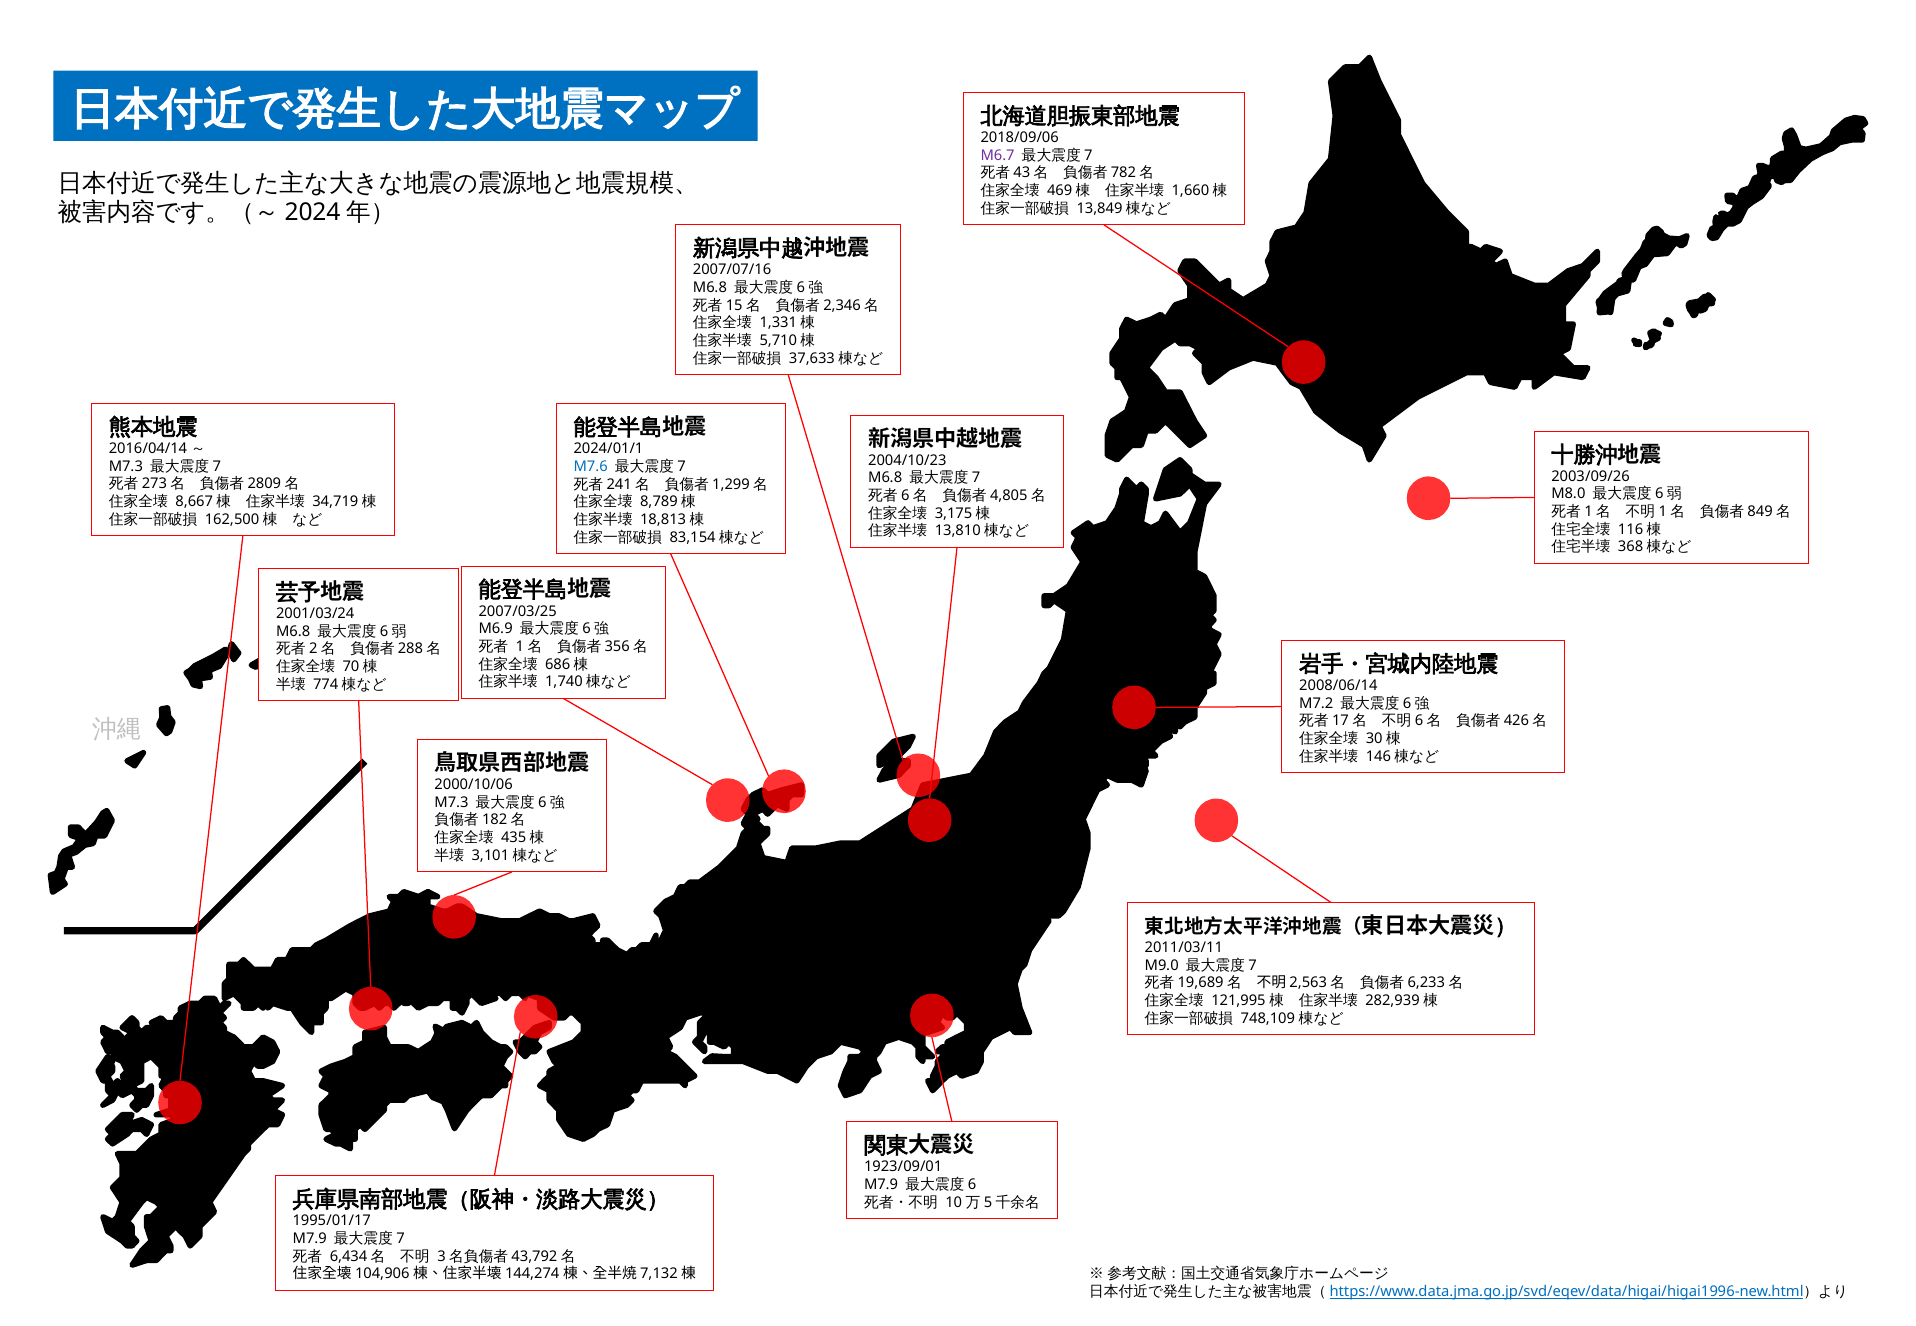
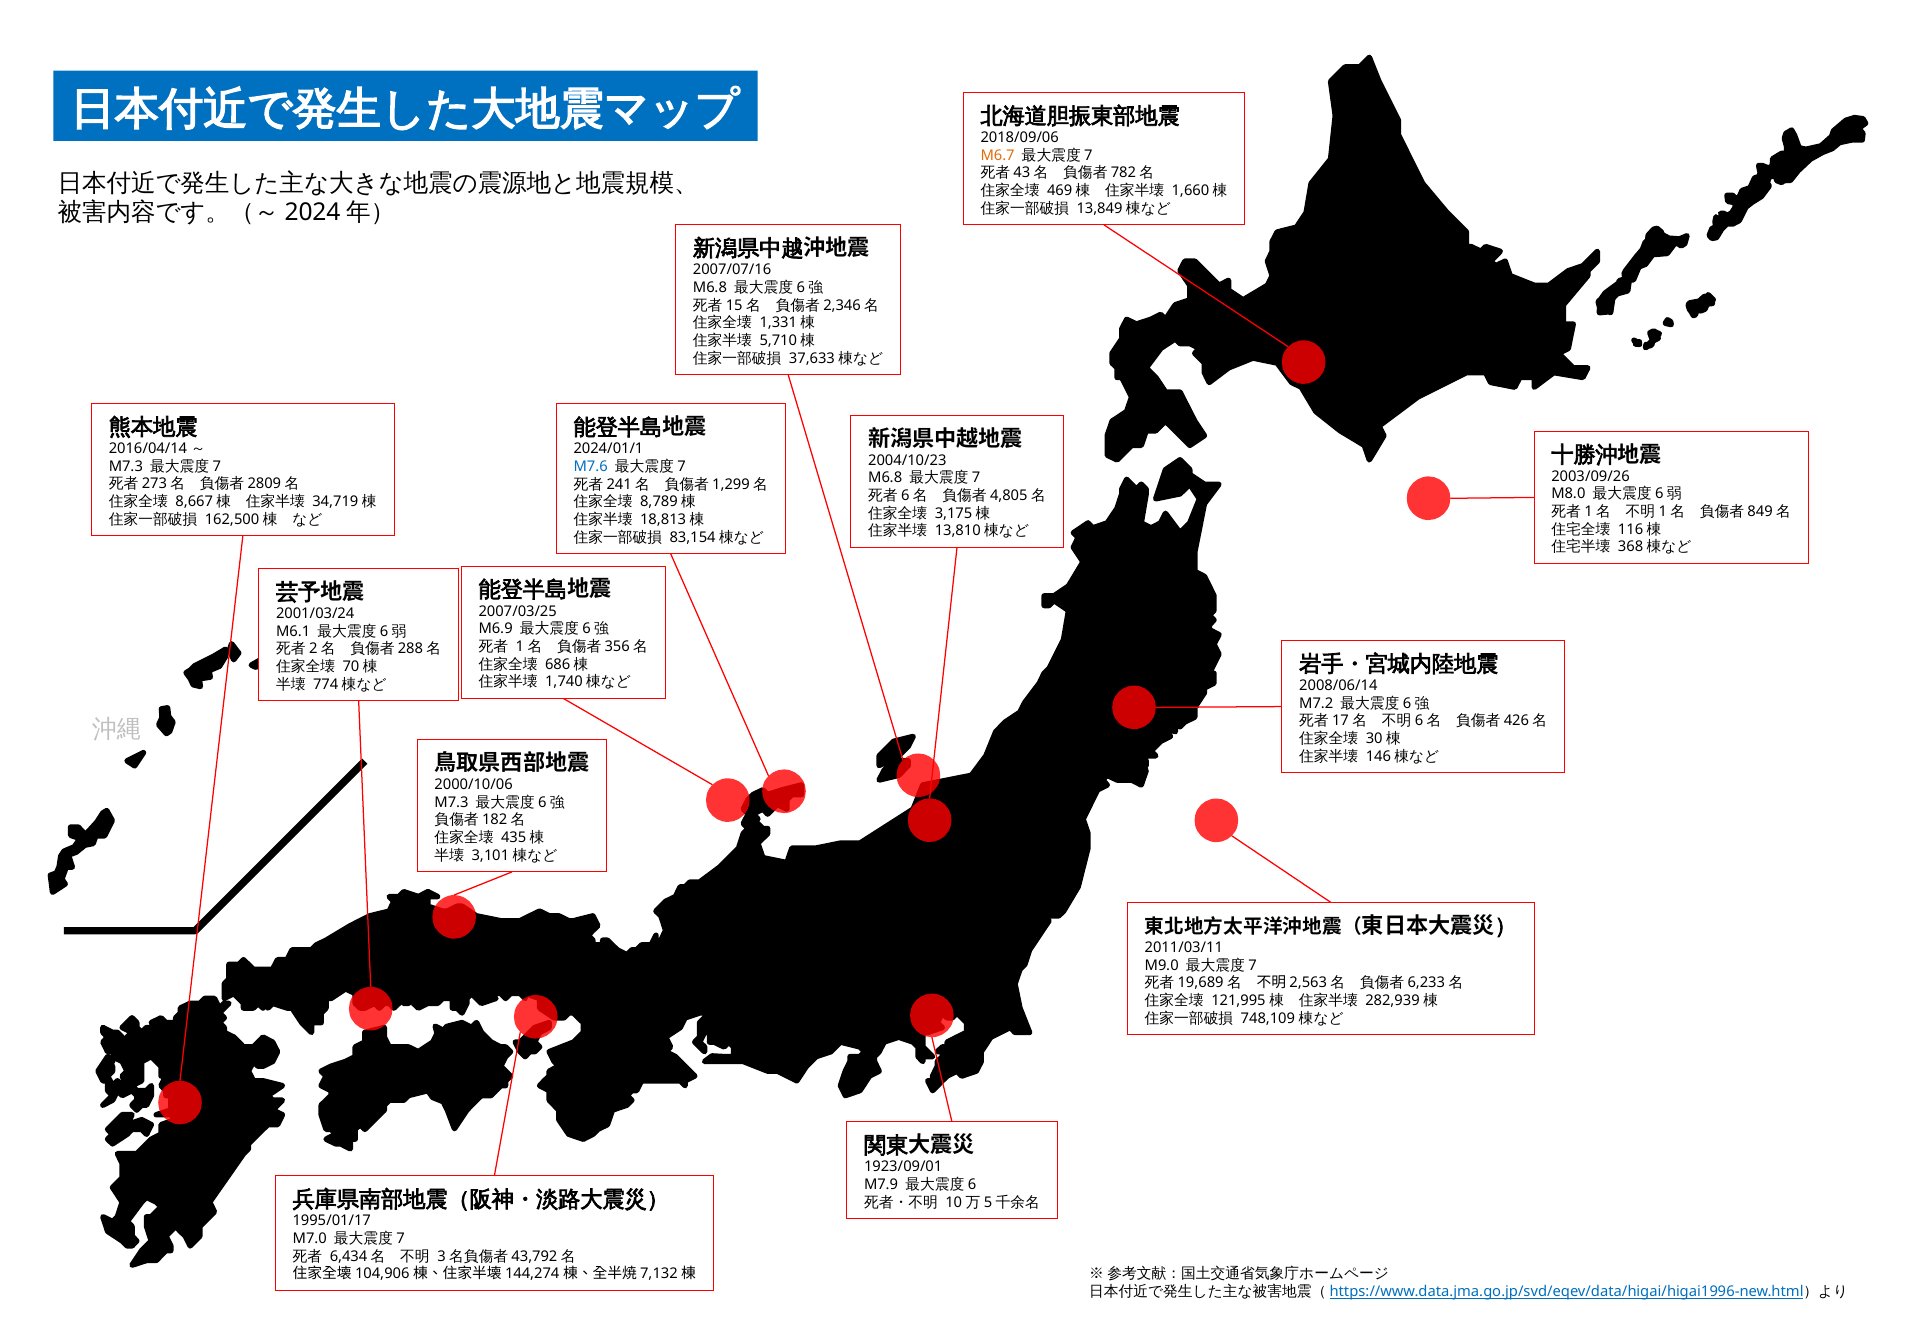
M6.7 colour: purple -> orange
M6.8 at (293, 632): M6.8 -> M6.1
M7.9 at (310, 1239): M7.9 -> M7.0
